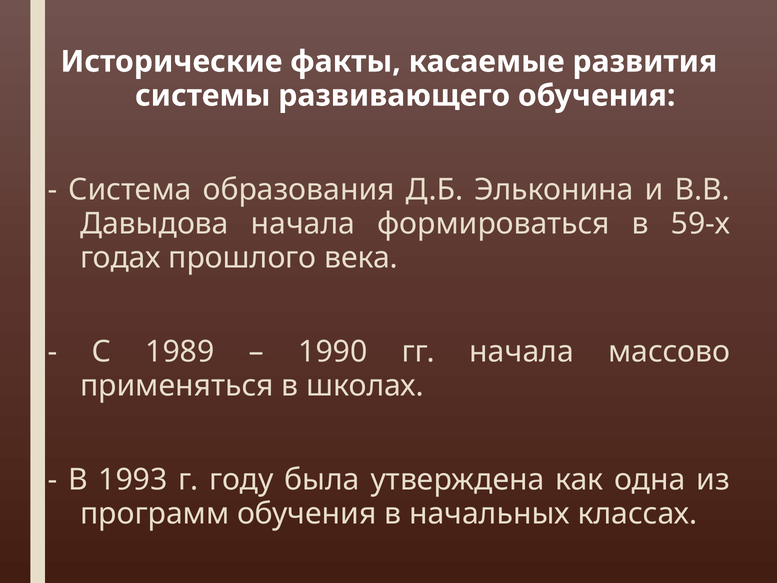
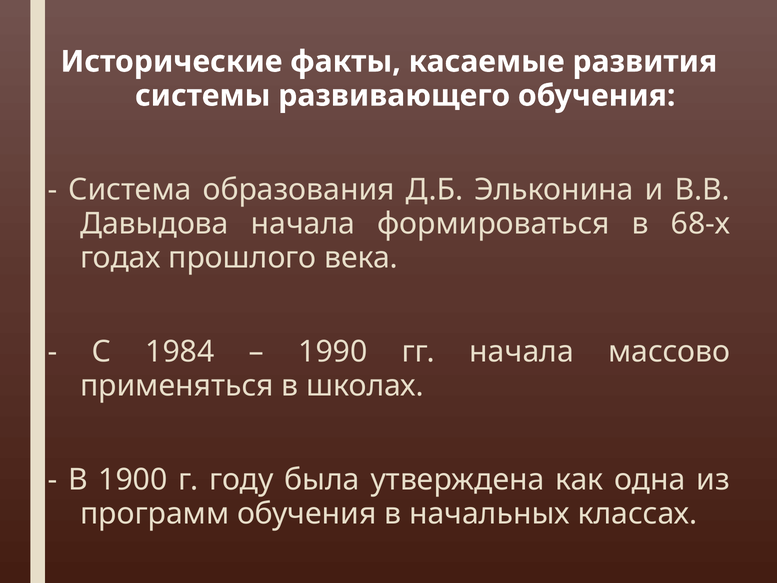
59-х: 59-х -> 68-х
1989: 1989 -> 1984
1993: 1993 -> 1900
